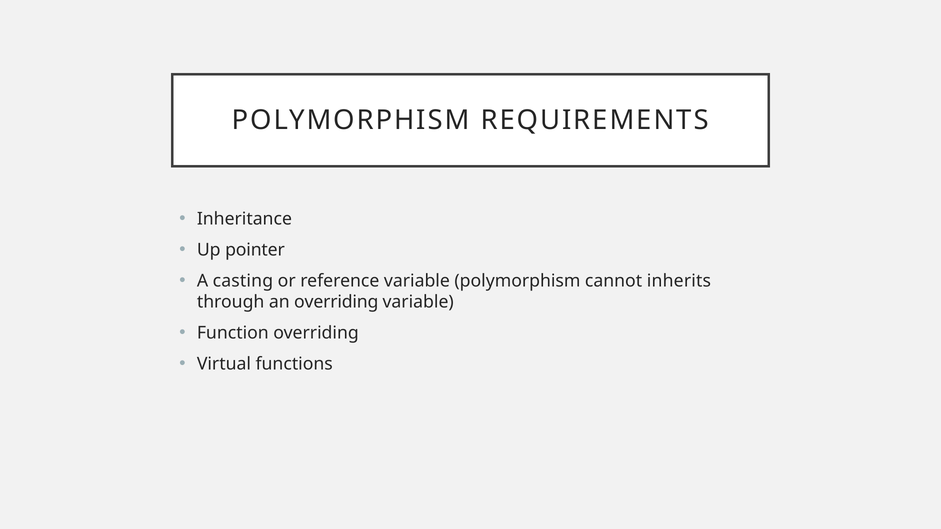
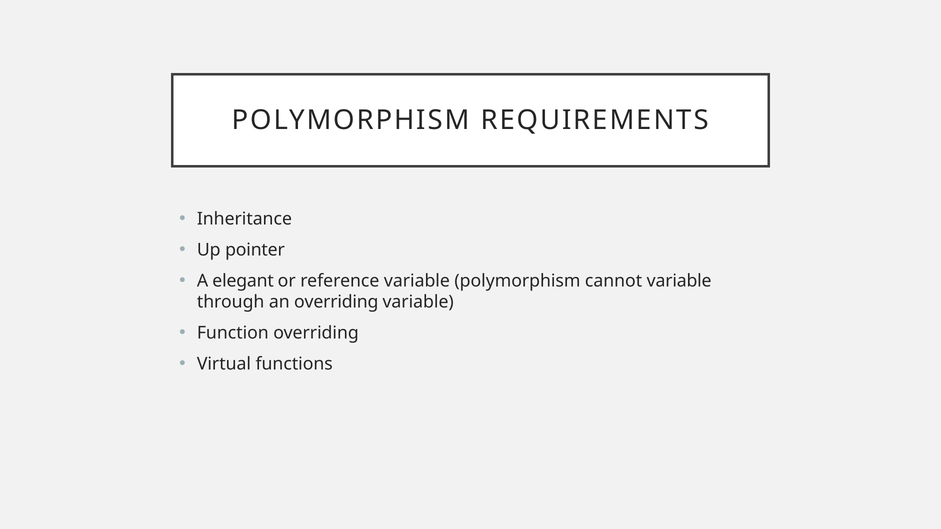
casting: casting -> elegant
cannot inherits: inherits -> variable
